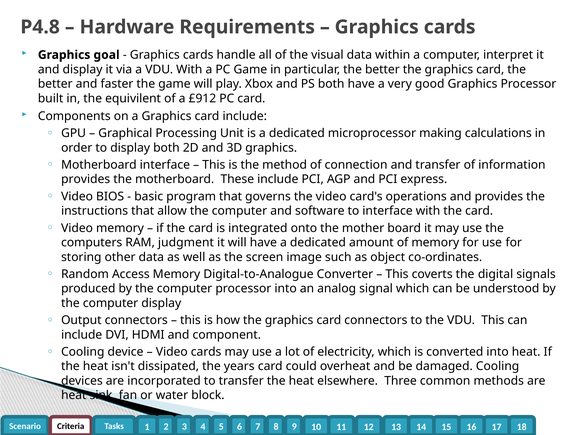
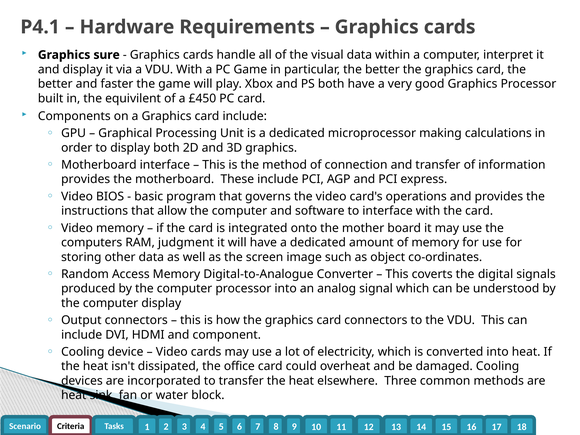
P4.8: P4.8 -> P4.1
goal: goal -> sure
£912: £912 -> £450
years: years -> office
